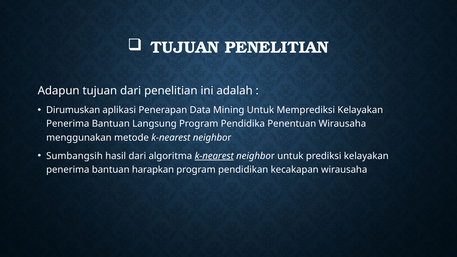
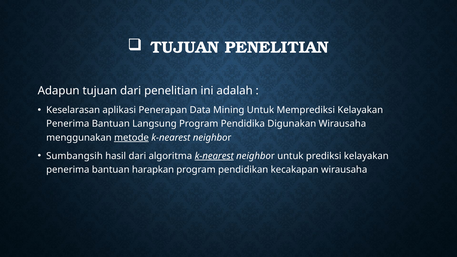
Dirumuskan: Dirumuskan -> Keselarasan
Penentuan: Penentuan -> Digunakan
metode underline: none -> present
